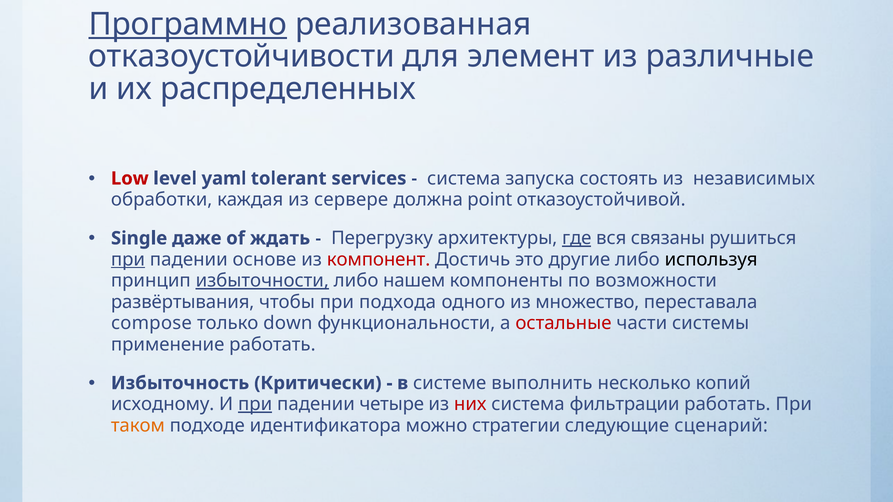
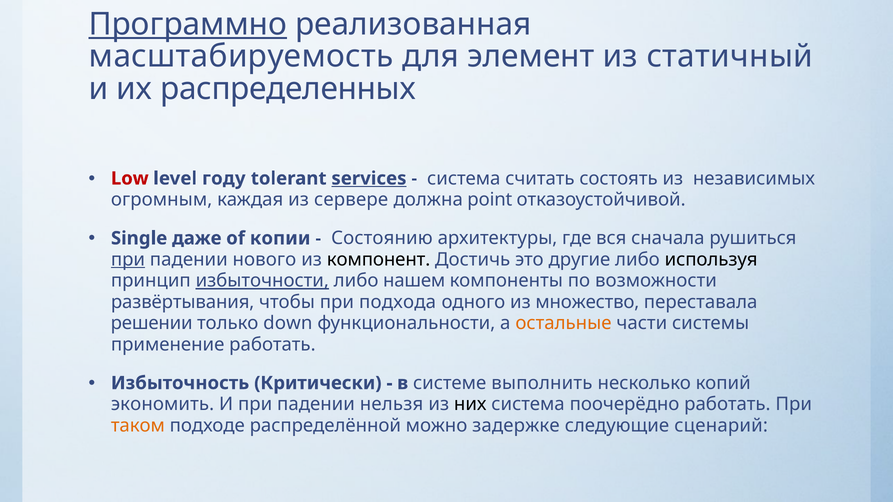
отказоустойчивости: отказоустойчивости -> масштабируемость
различные: различные -> статичный
yaml: yaml -> году
services underline: none -> present
запуска: запуска -> считать
обработки: обработки -> огромным
ждать: ждать -> копии
Перегрузку: Перегрузку -> Состоянию
где underline: present -> none
связаны: связаны -> сначала
основе: основе -> нового
компонент colour: red -> black
compose: compose -> решении
остальные colour: red -> orange
исходному: исходному -> экономить
при at (255, 405) underline: present -> none
четыре: четыре -> нельзя
них colour: red -> black
фильтрации: фильтрации -> поочерёдно
идентификатора: идентификатора -> распределённой
стратегии: стратегии -> задержке
